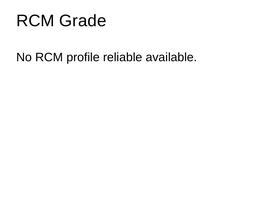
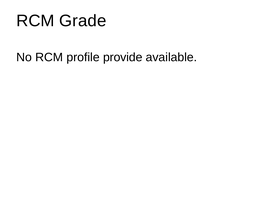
reliable: reliable -> provide
